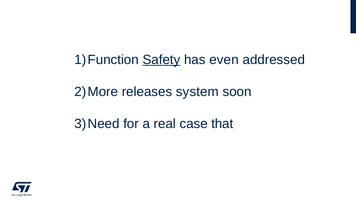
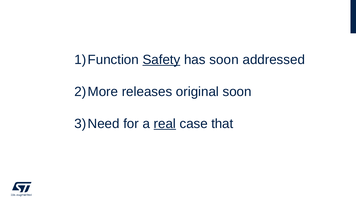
has even: even -> soon
system: system -> original
real underline: none -> present
